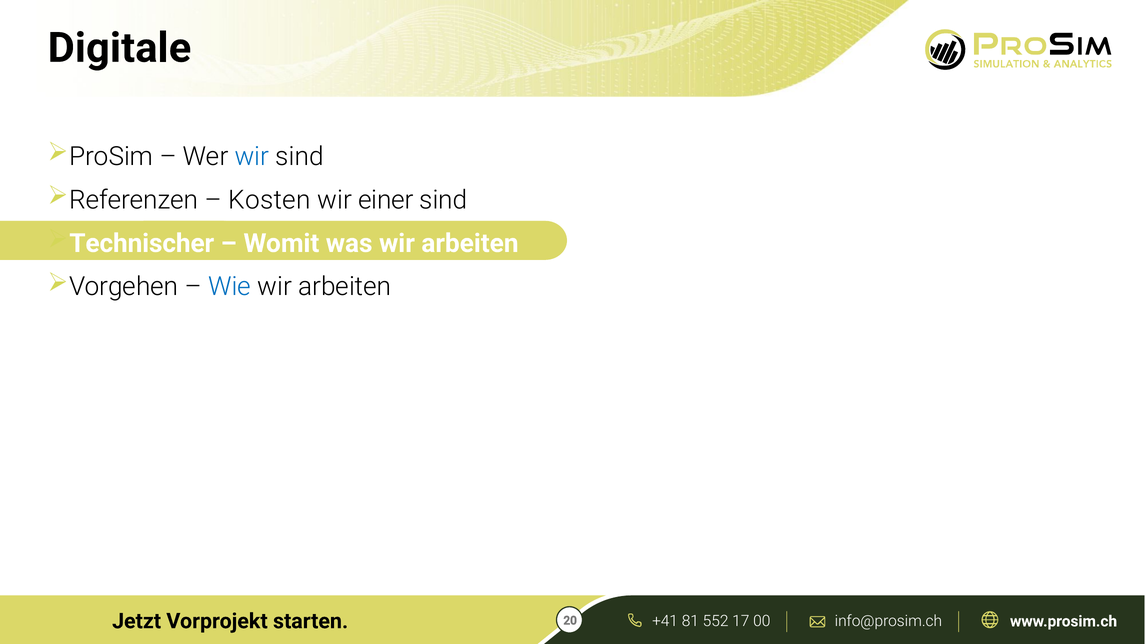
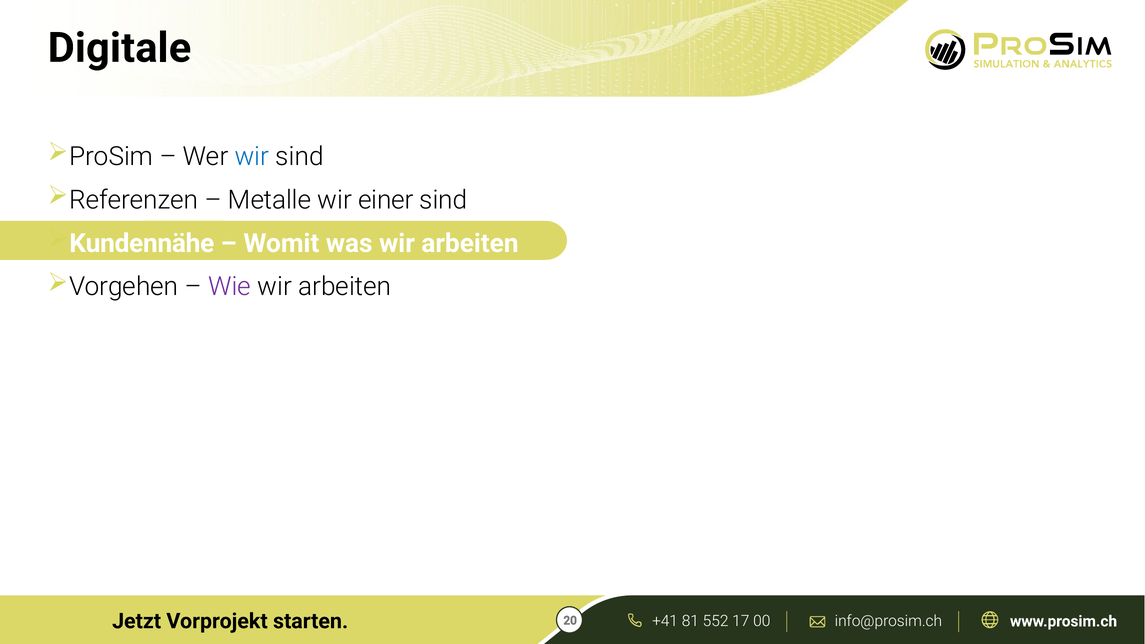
Kosten: Kosten -> Metalle
Technischer: Technischer -> Kundennähe
Wie colour: blue -> purple
